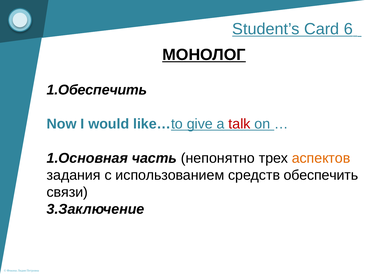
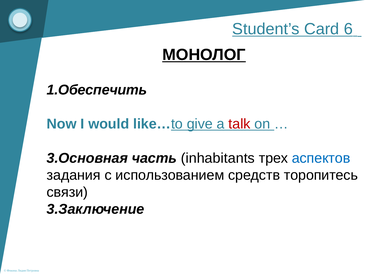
1.Основная: 1.Основная -> 3.Основная
непонятно: непонятно -> inhabitants
аспектов colour: orange -> blue
обеспечить: обеспечить -> торопитесь
